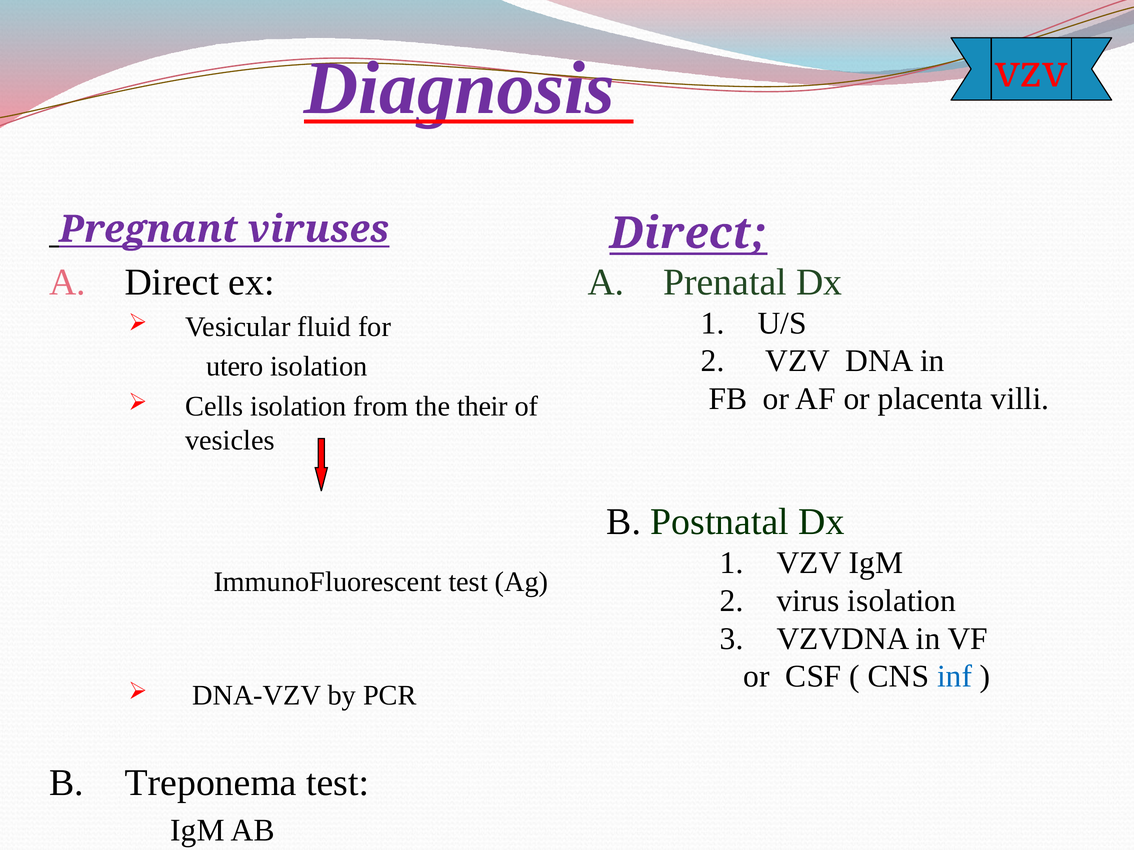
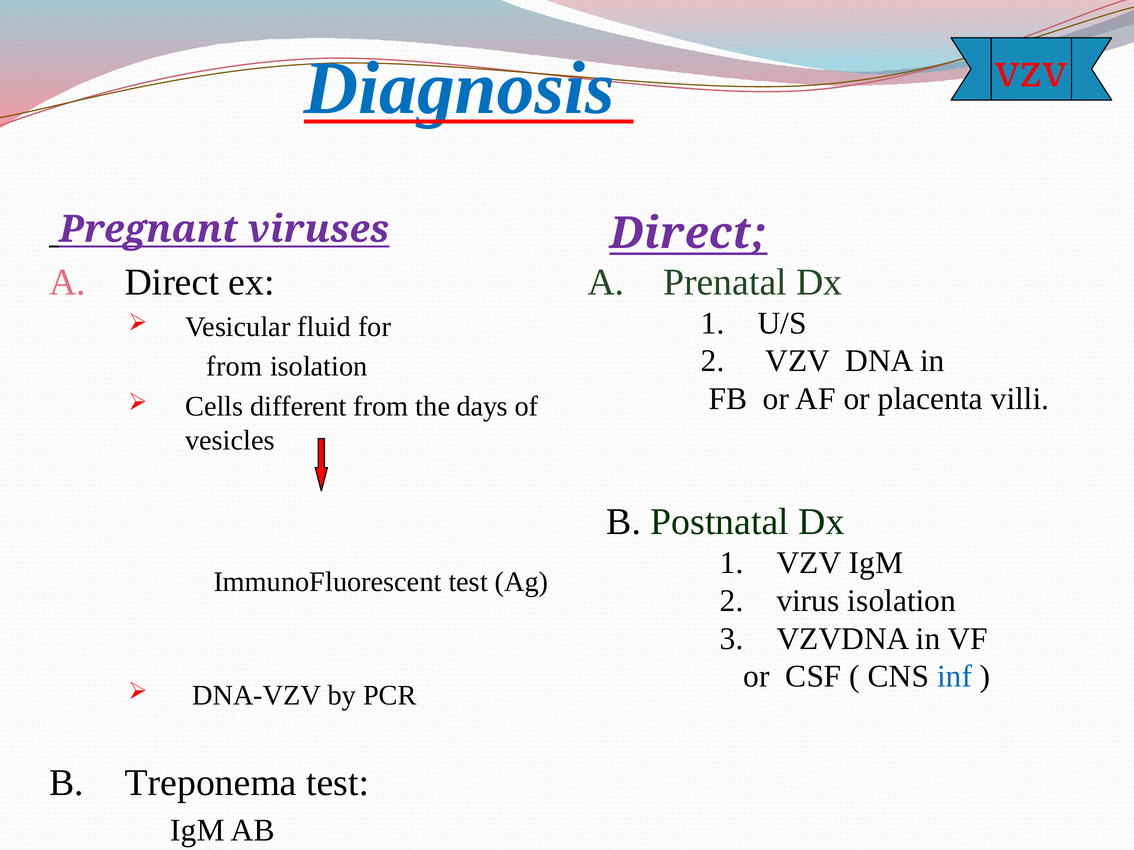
Diagnosis colour: purple -> blue
utero at (235, 367): utero -> from
Cells isolation: isolation -> different
their: their -> days
